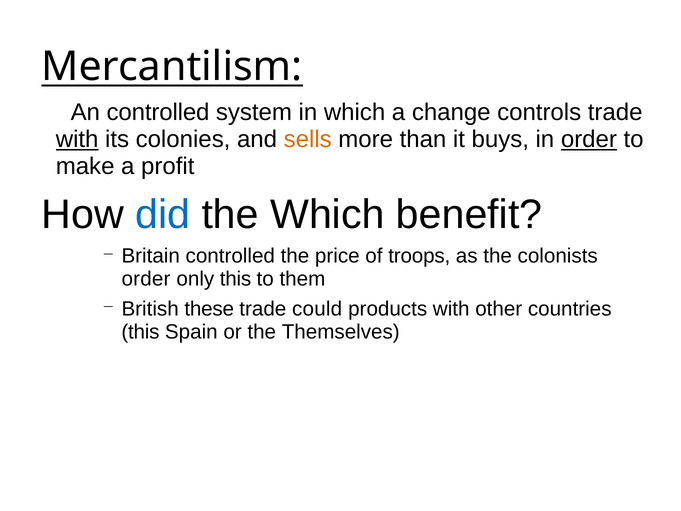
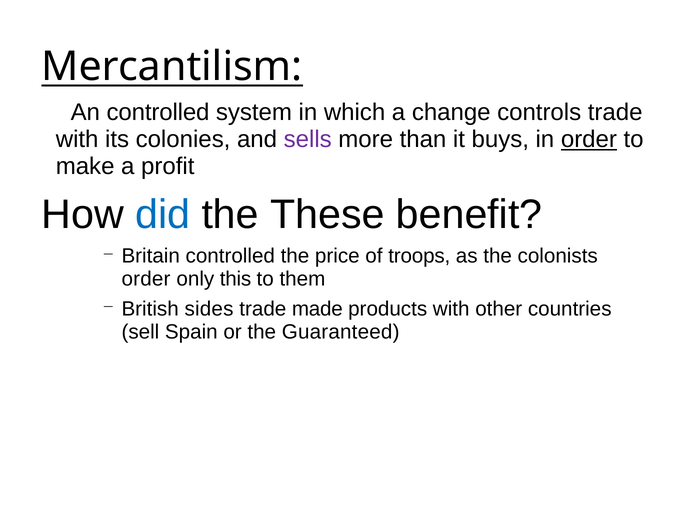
with at (77, 139) underline: present -> none
sells colour: orange -> purple
the Which: Which -> These
these: these -> sides
could: could -> made
this at (141, 332): this -> sell
Themselves: Themselves -> Guaranteed
